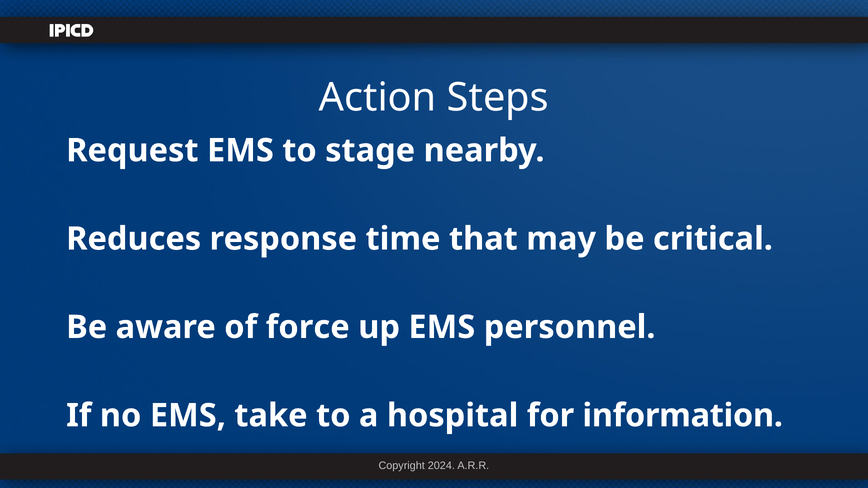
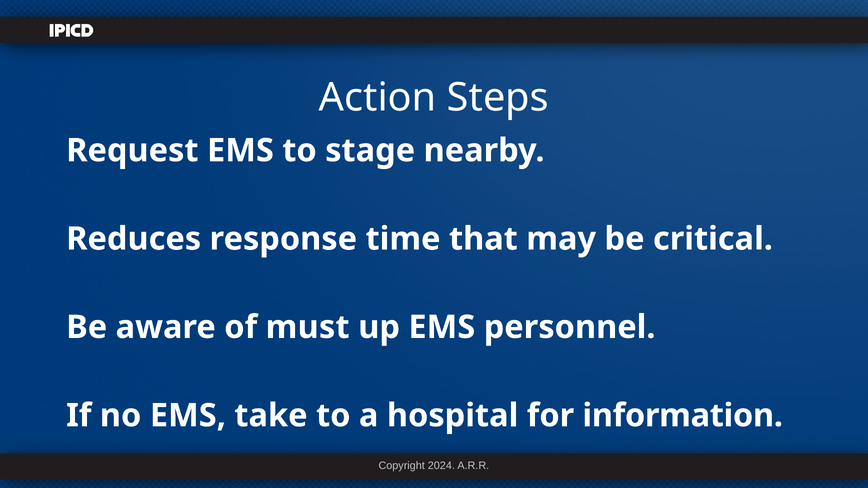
force: force -> must
